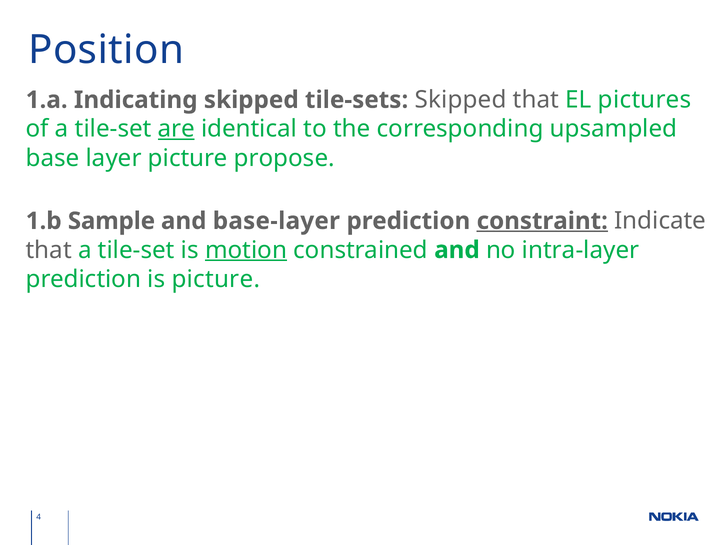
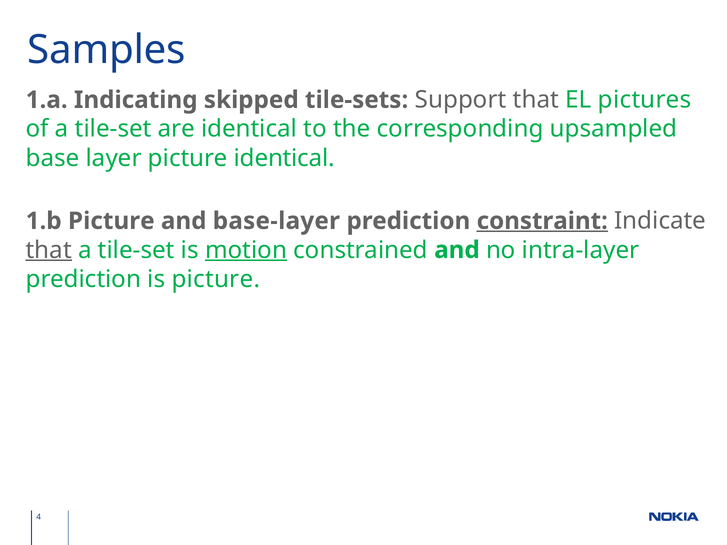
Position: Position -> Samples
tile-sets Skipped: Skipped -> Support
are underline: present -> none
picture propose: propose -> identical
1.b Sample: Sample -> Picture
that at (49, 250) underline: none -> present
